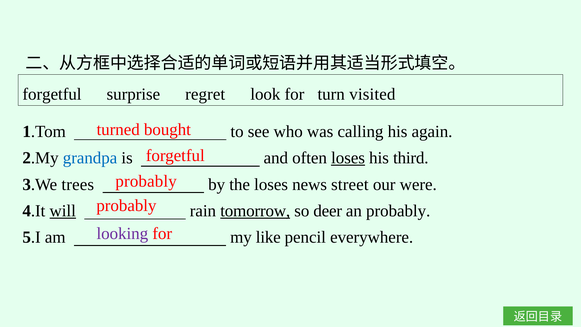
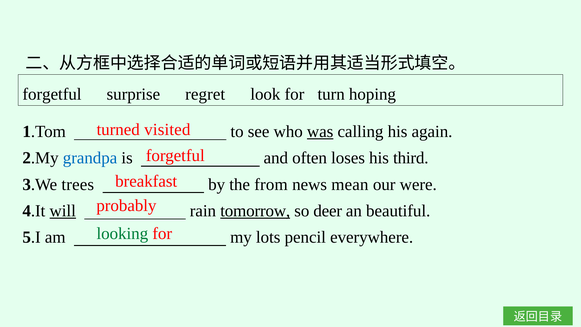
visited: visited -> hoping
bought: bought -> visited
was underline: none -> present
loses at (348, 158) underline: present -> none
probably at (146, 181): probably -> breakfast
the loses: loses -> from
street: street -> mean
an probably: probably -> beautiful
looking colour: purple -> green
like: like -> lots
